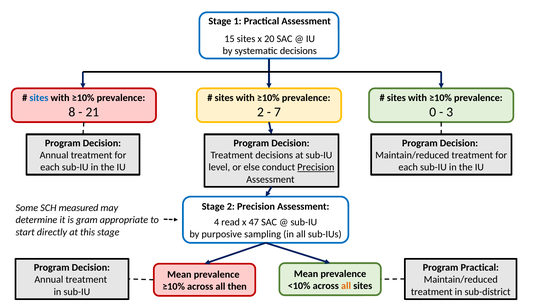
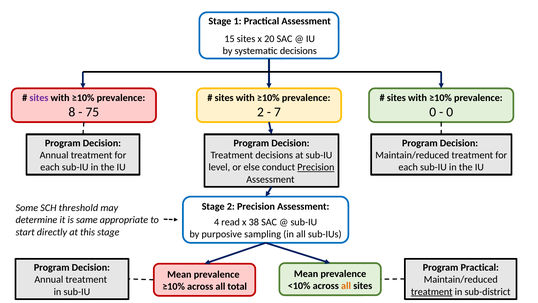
sites at (39, 98) colour: blue -> purple
21: 21 -> 75
3 at (450, 112): 3 -> 0
measured: measured -> threshold
gram: gram -> same
47: 47 -> 38
then: then -> total
treatment at (432, 291) underline: none -> present
